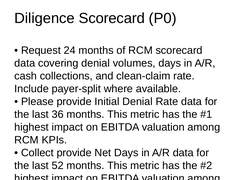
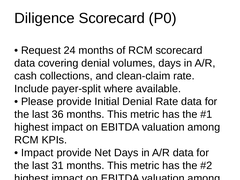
Collect at (37, 153): Collect -> Impact
52: 52 -> 31
